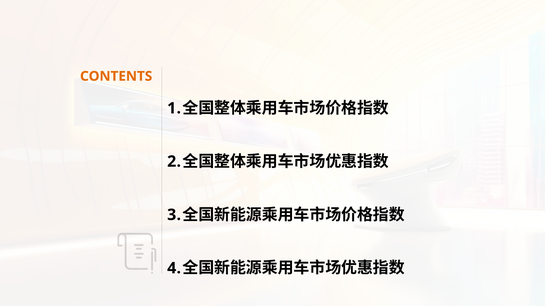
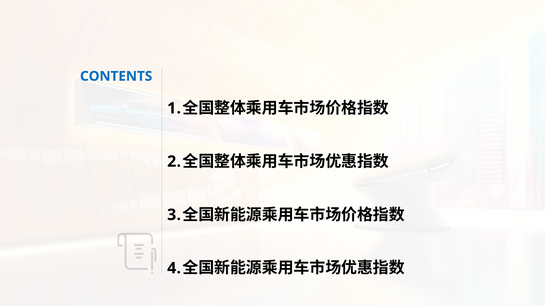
CONTENTS colour: orange -> blue
